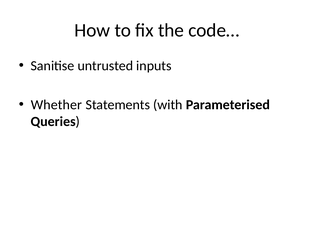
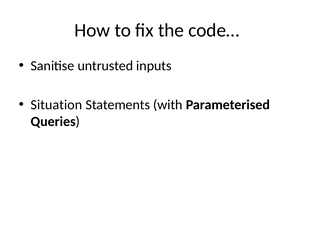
Whether: Whether -> Situation
